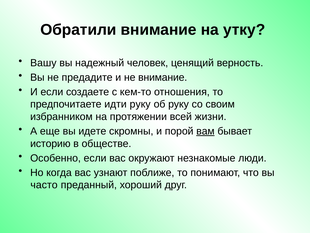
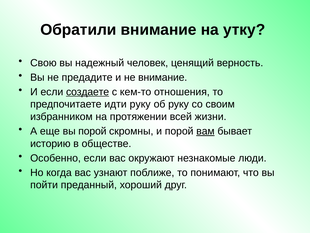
Вашу: Вашу -> Свою
создаете underline: none -> present
вы идете: идете -> порой
часто: часто -> пойти
